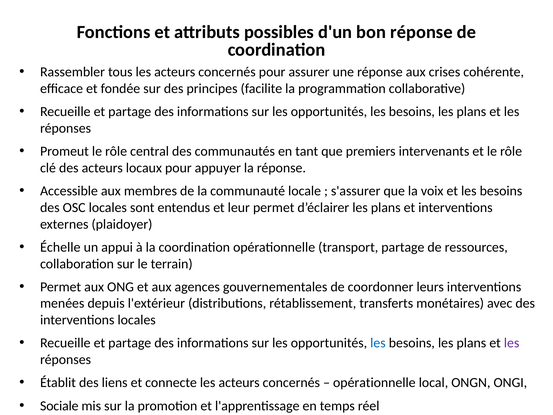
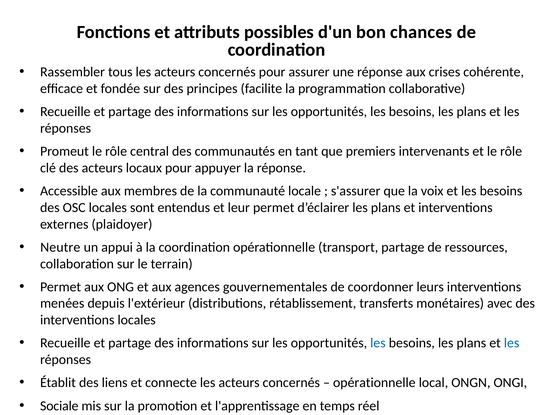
bon réponse: réponse -> chances
Échelle: Échelle -> Neutre
les at (512, 343) colour: purple -> blue
